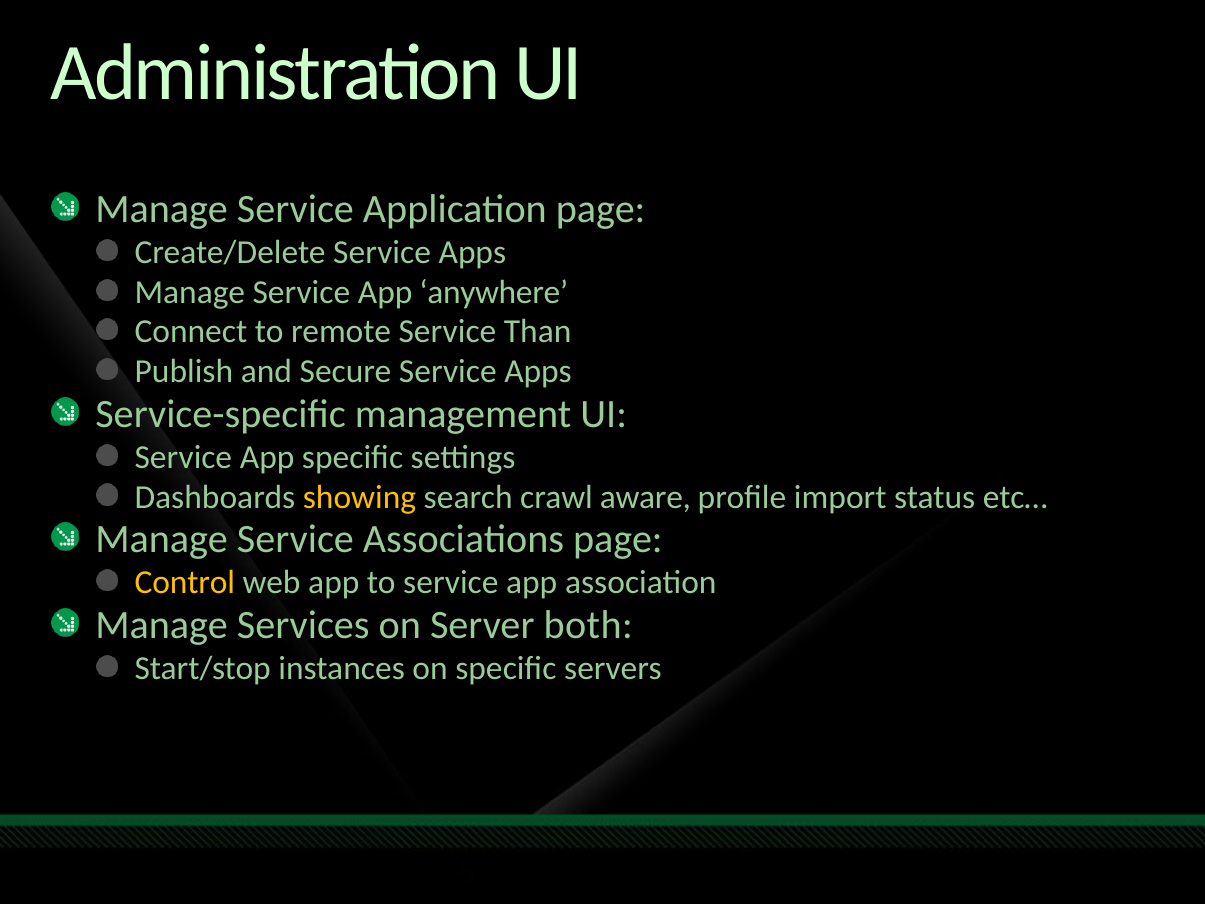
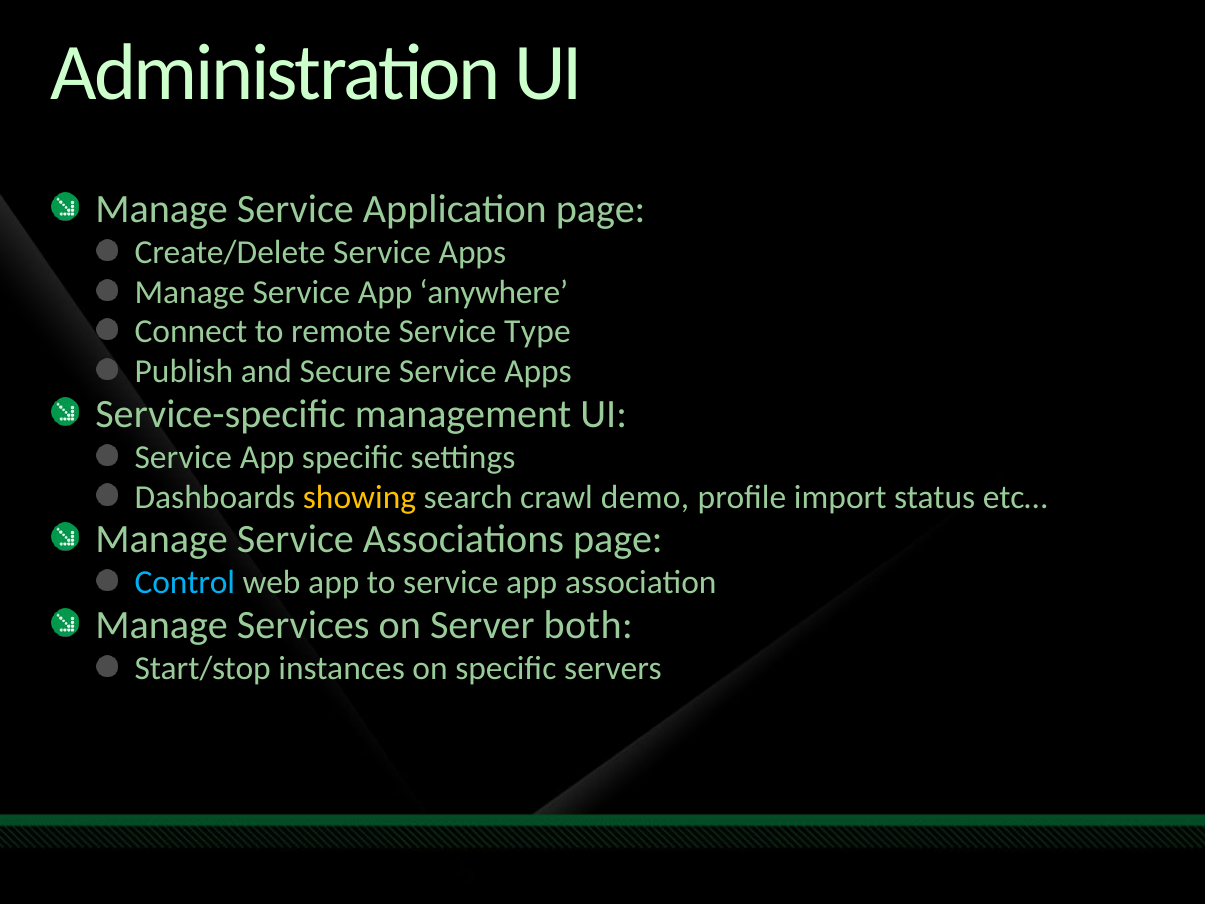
Than: Than -> Type
aware: aware -> demo
Control colour: yellow -> light blue
